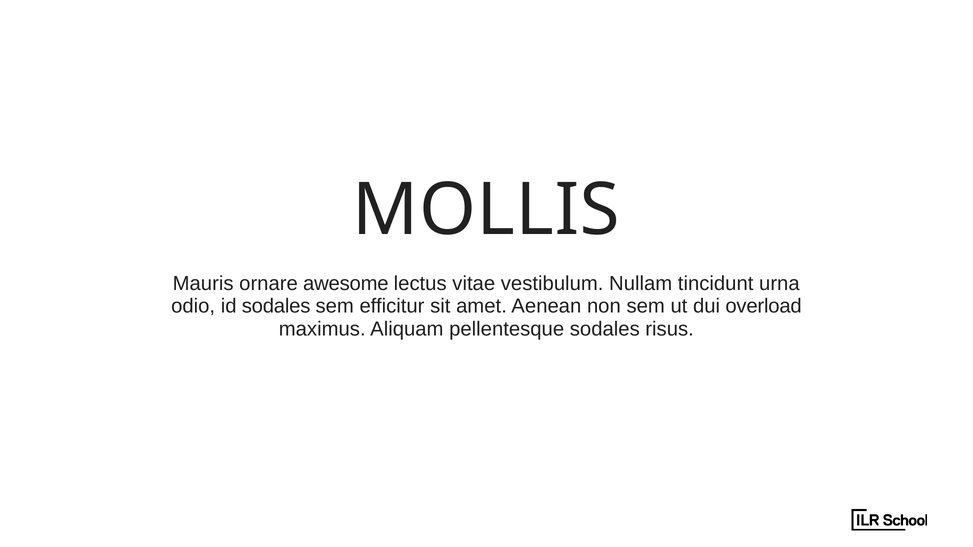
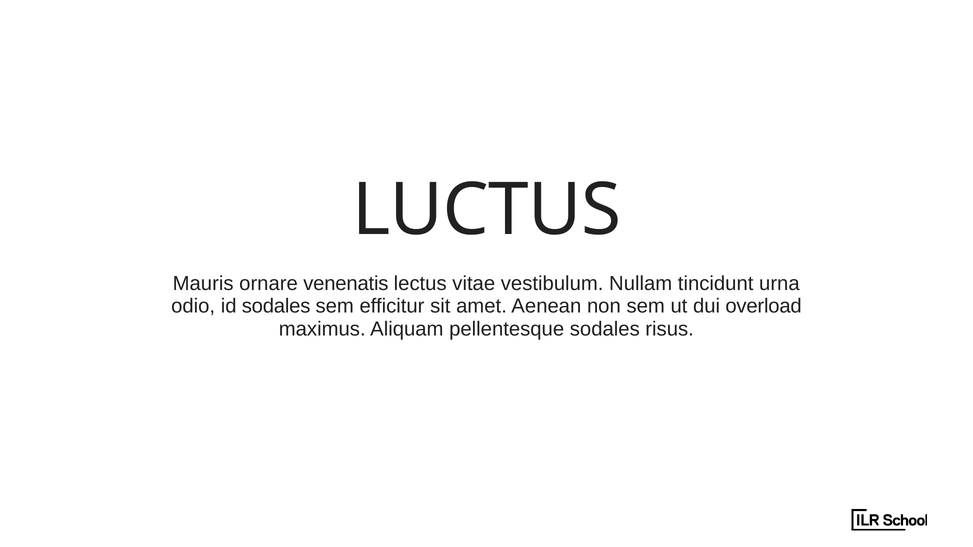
MOLLIS: MOLLIS -> LUCTUS
awesome: awesome -> venenatis
